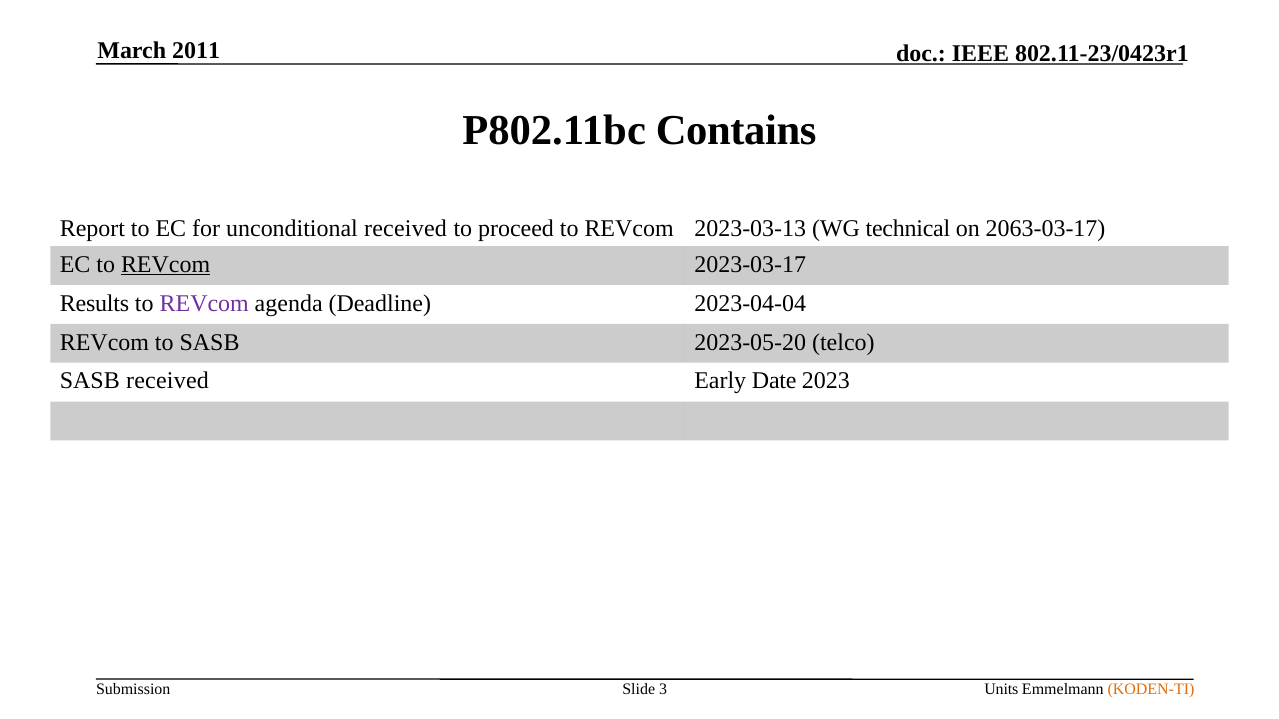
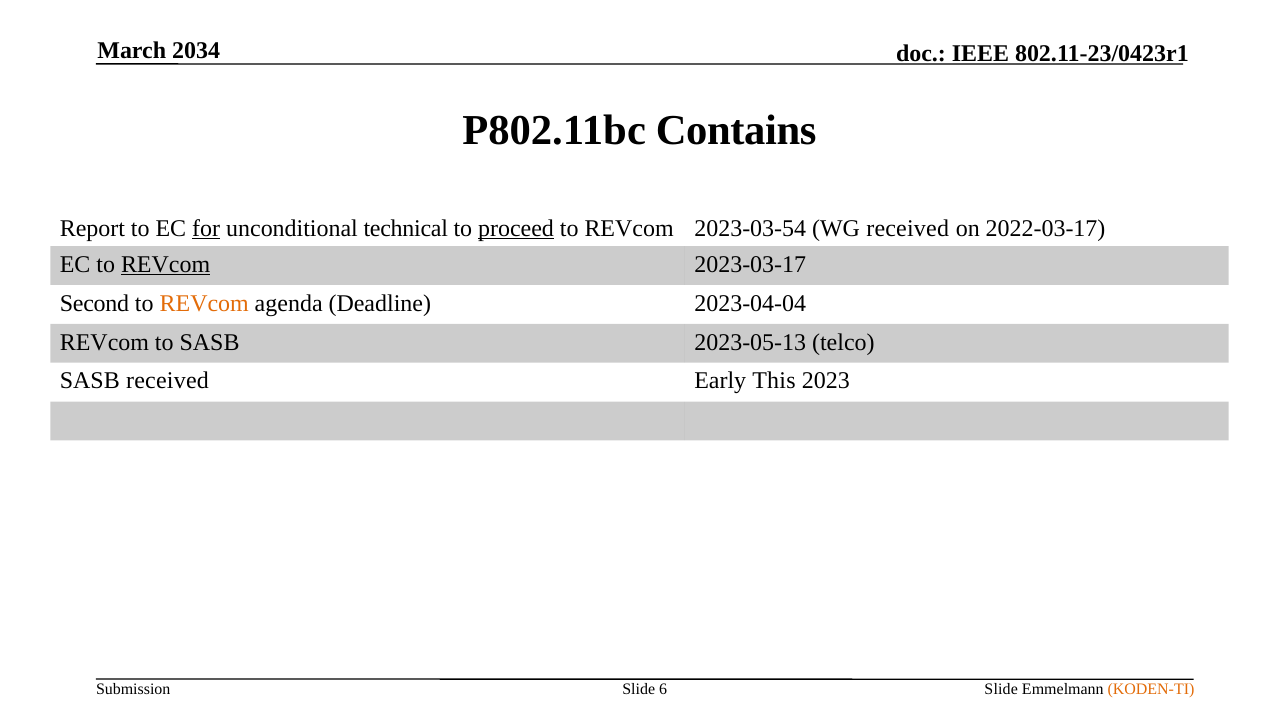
2011: 2011 -> 2034
for underline: none -> present
unconditional received: received -> technical
proceed underline: none -> present
2023-03-13: 2023-03-13 -> 2023-03-54
WG technical: technical -> received
2063-03-17: 2063-03-17 -> 2022-03-17
Results: Results -> Second
REVcom at (204, 303) colour: purple -> orange
2023-05-20: 2023-05-20 -> 2023-05-13
Date: Date -> This
3: 3 -> 6
Units at (1001, 690): Units -> Slide
